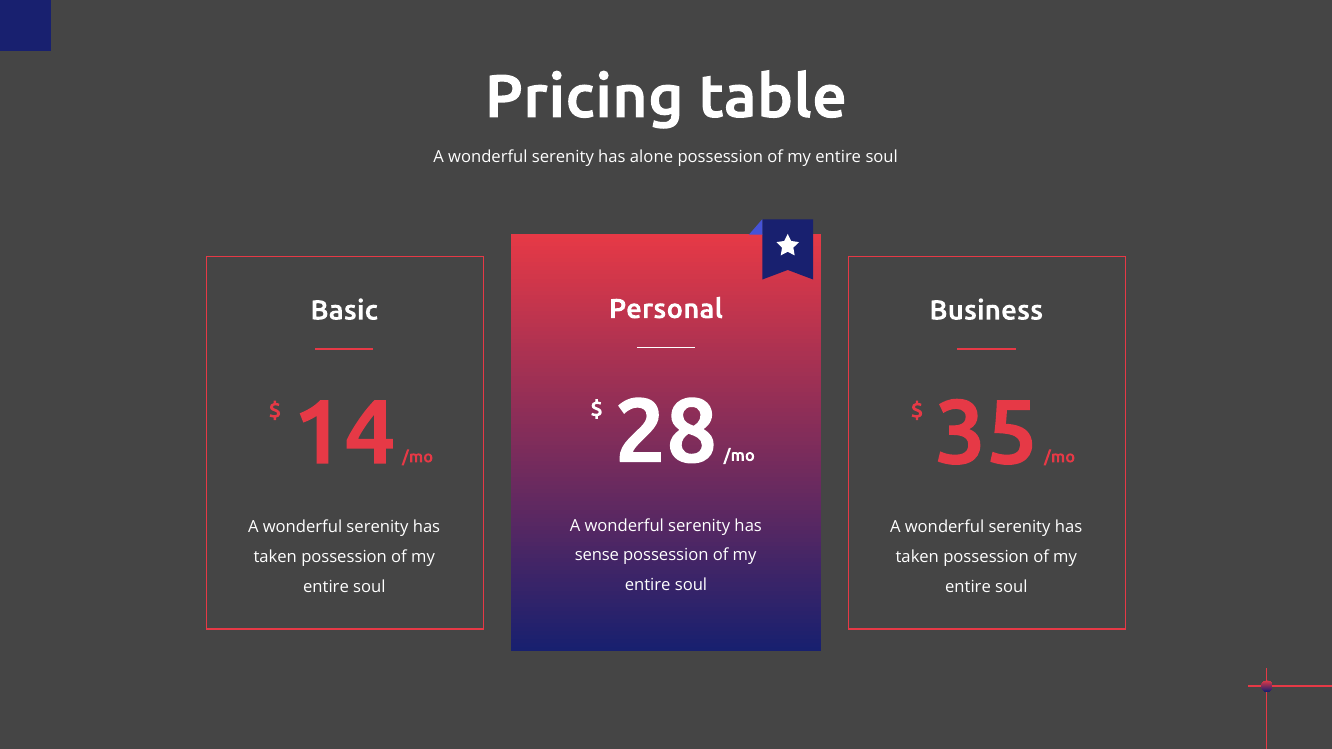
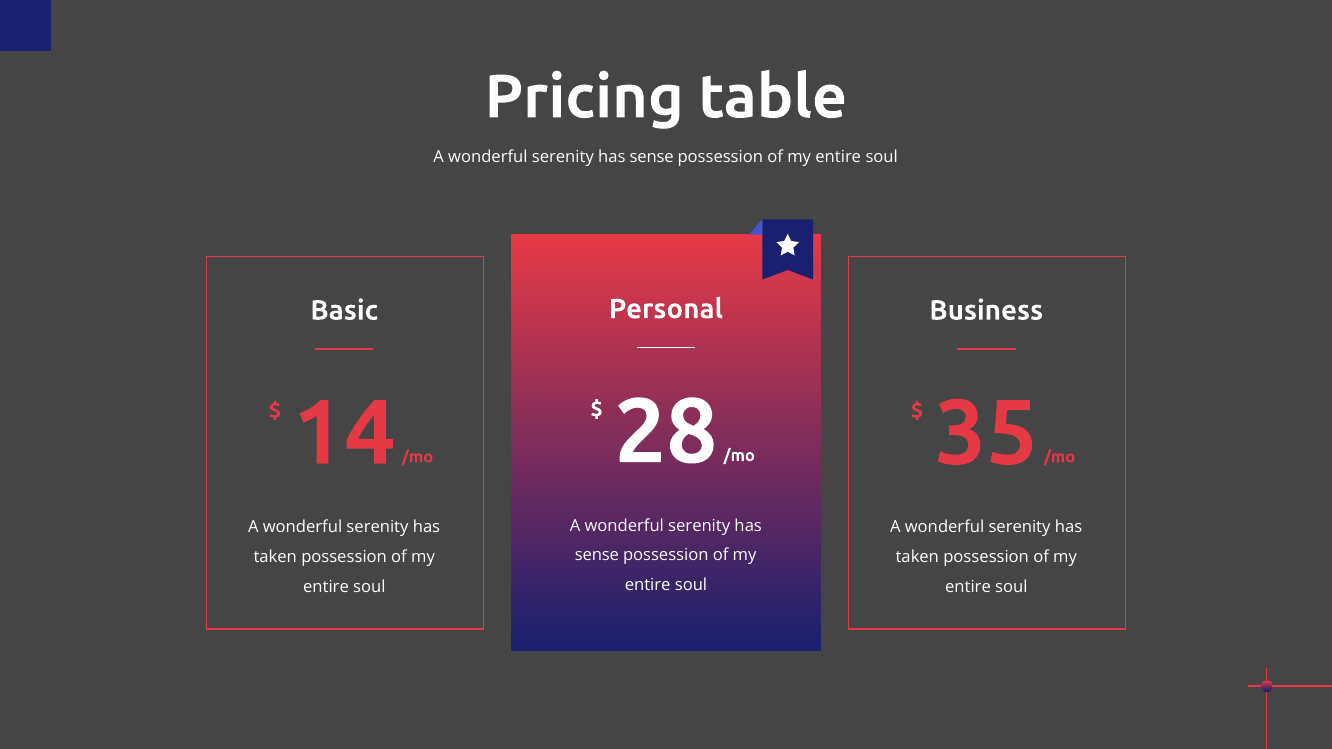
alone at (652, 157): alone -> sense
